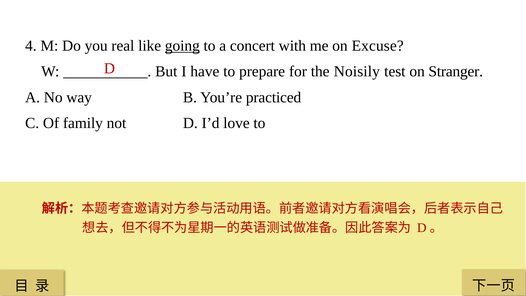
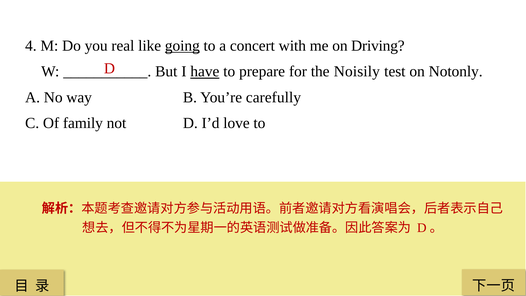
Excuse: Excuse -> Driving
have underline: none -> present
Stranger: Stranger -> Notonly
practiced: practiced -> carefully
